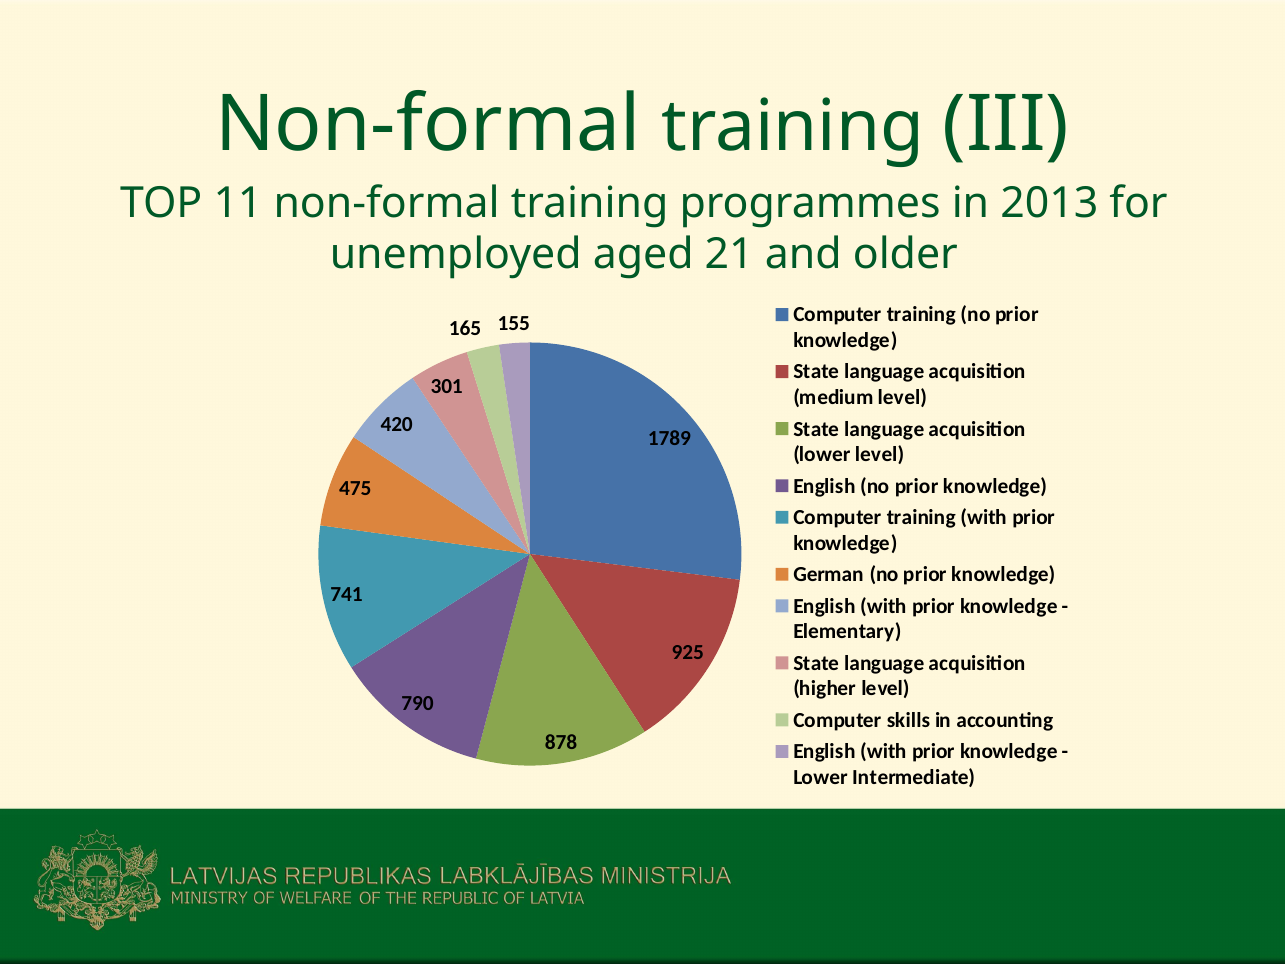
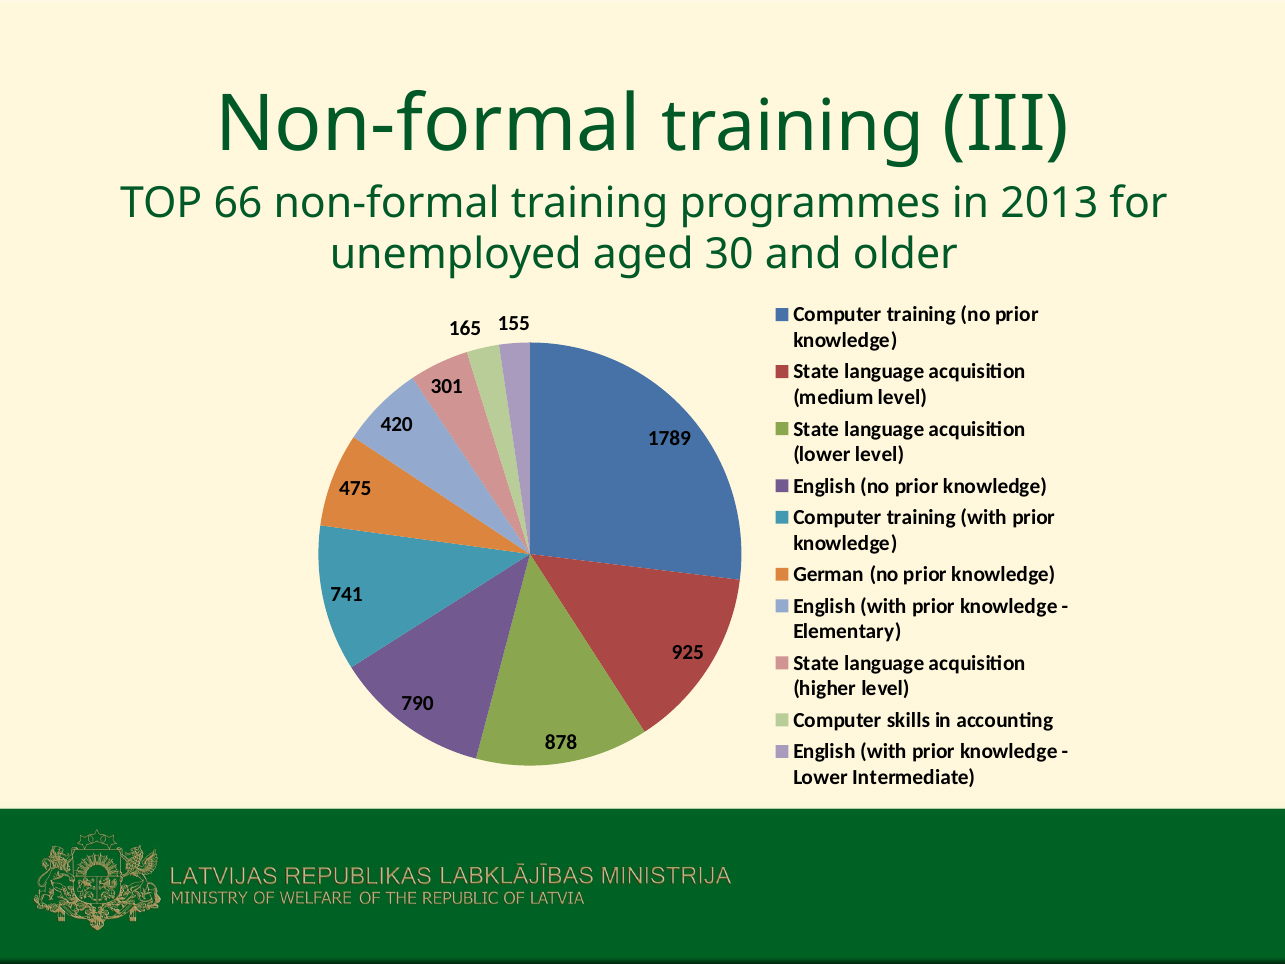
11: 11 -> 66
21: 21 -> 30
